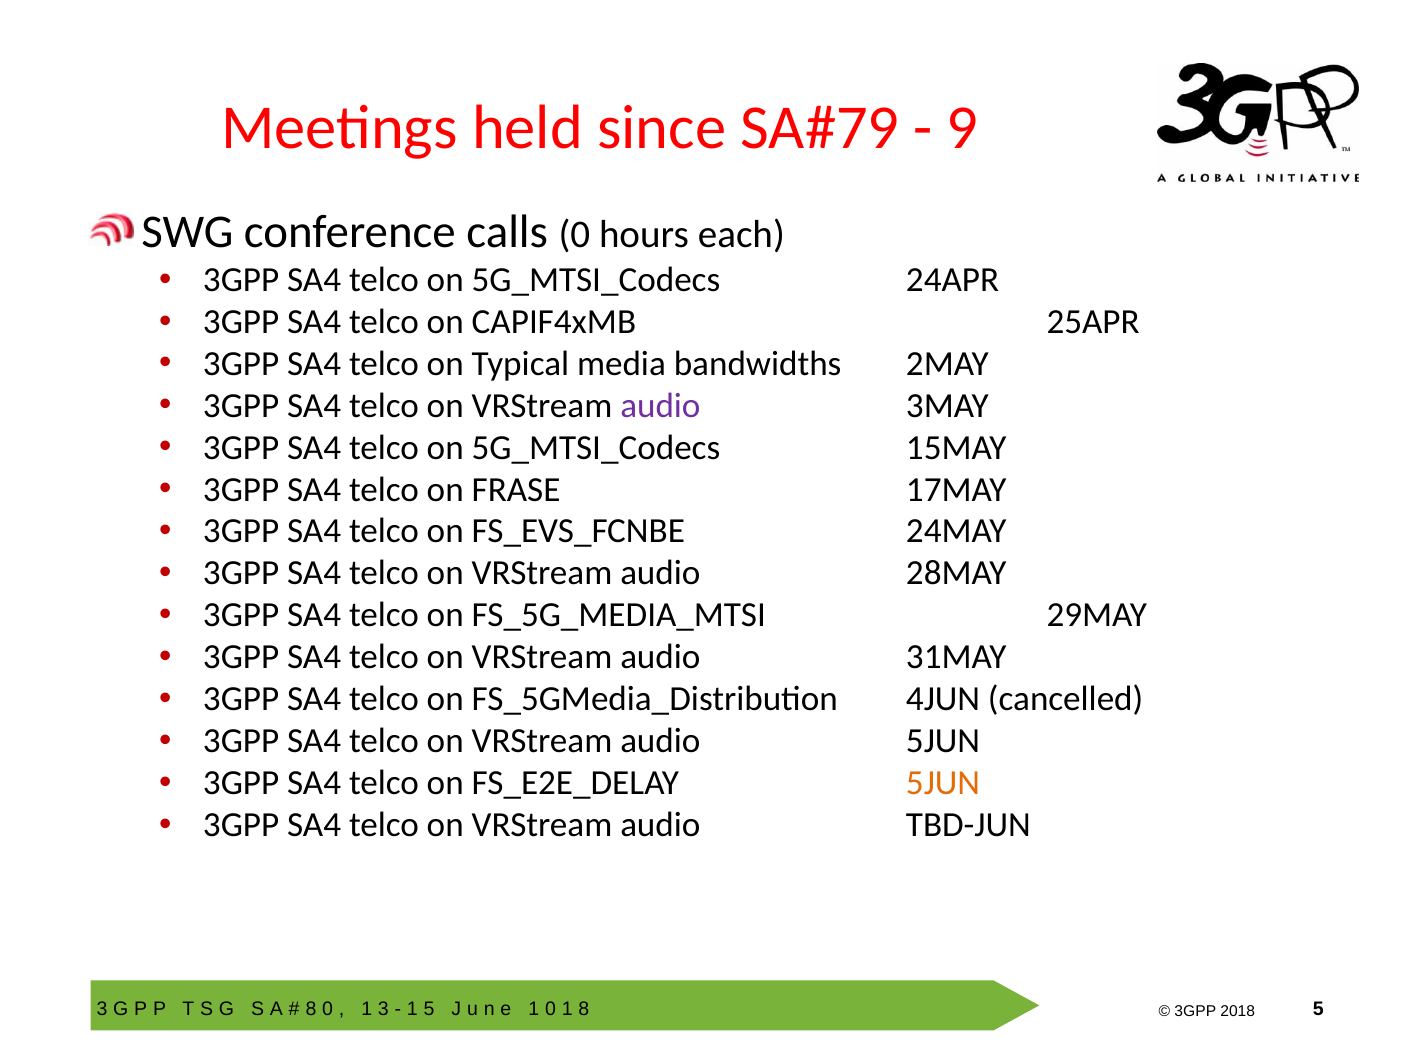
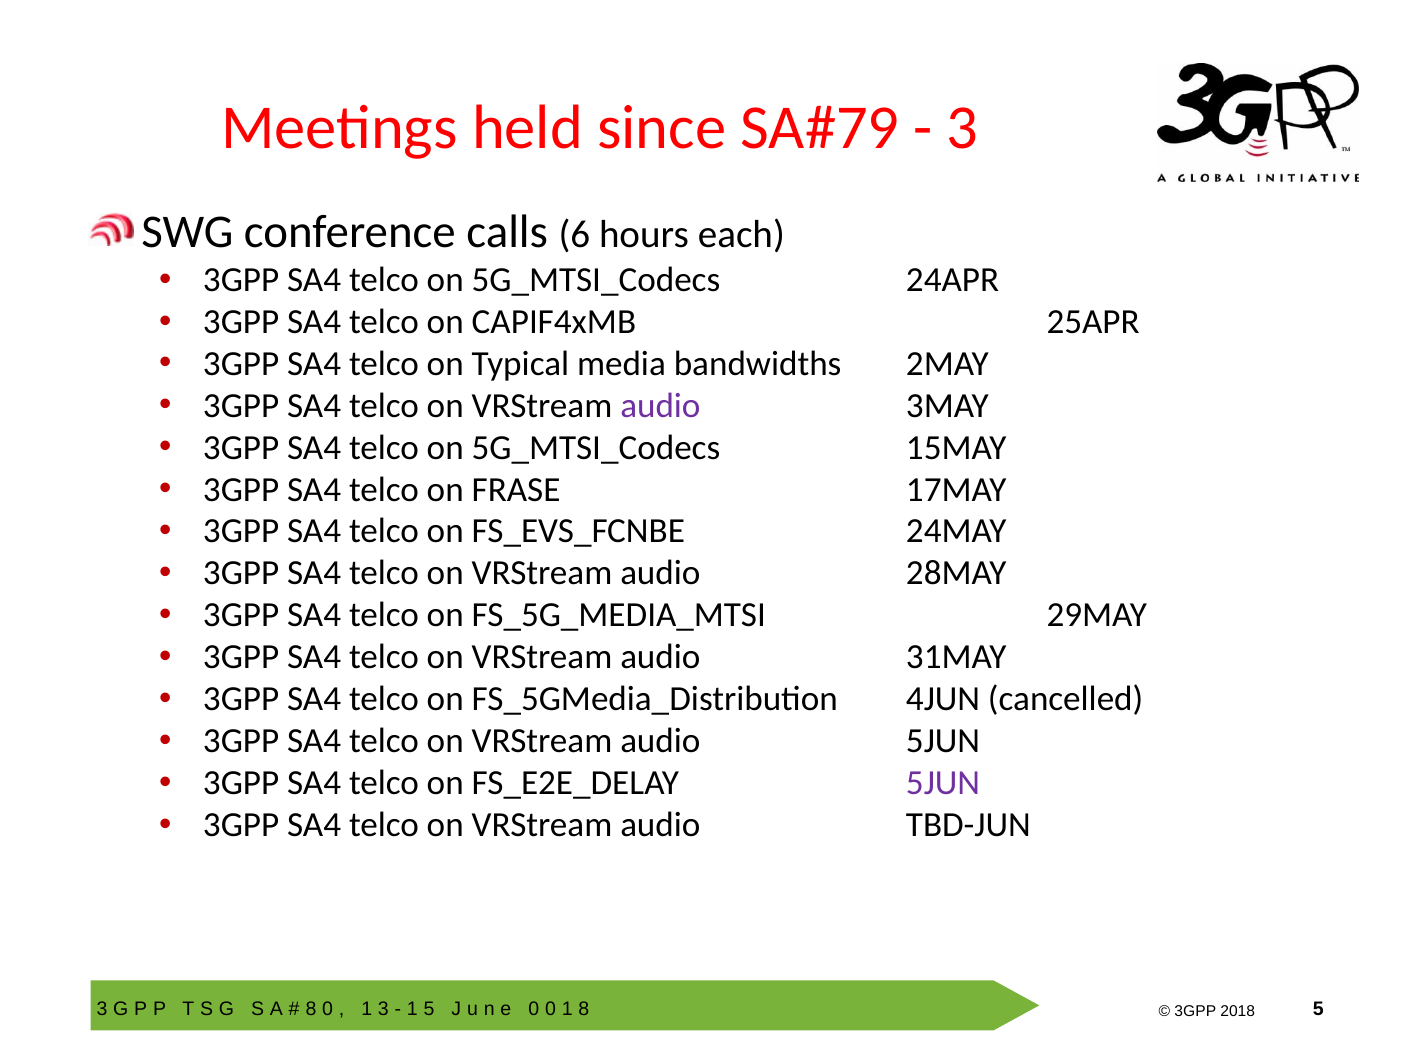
9 at (963, 127): 9 -> 3
calls 0: 0 -> 6
5JUN at (943, 783) colour: orange -> purple
1 at (534, 1008): 1 -> 0
